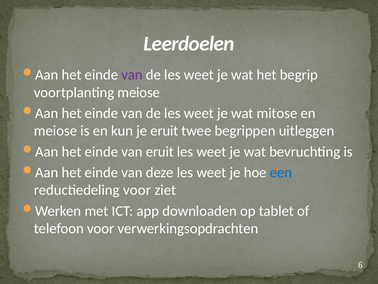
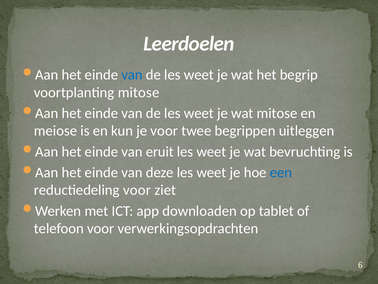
van at (132, 75) colour: purple -> blue
voortplanting meiose: meiose -> mitose
je eruit: eruit -> voor
